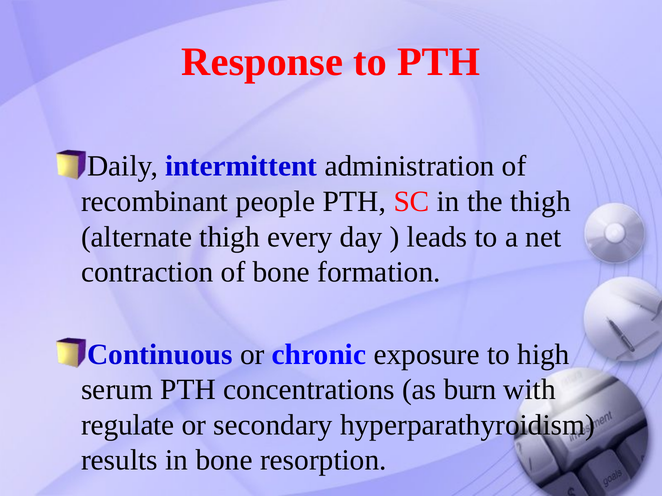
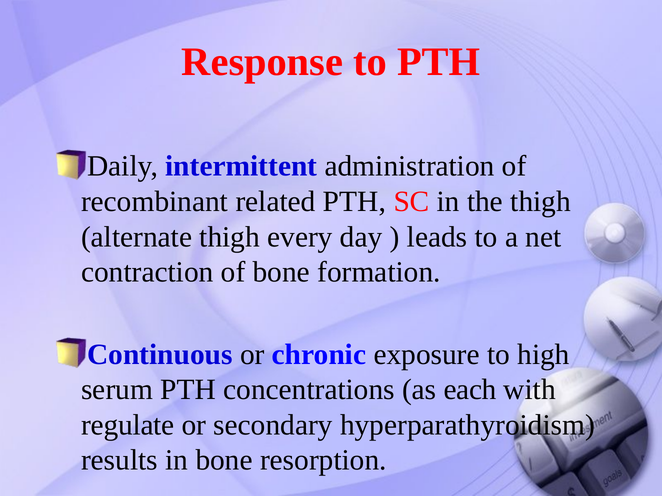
people: people -> related
burn: burn -> each
